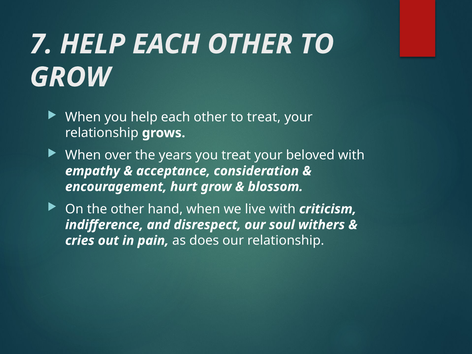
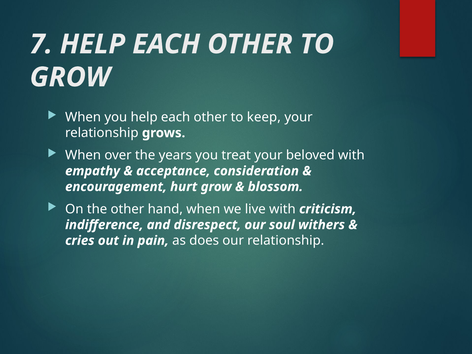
to treat: treat -> keep
